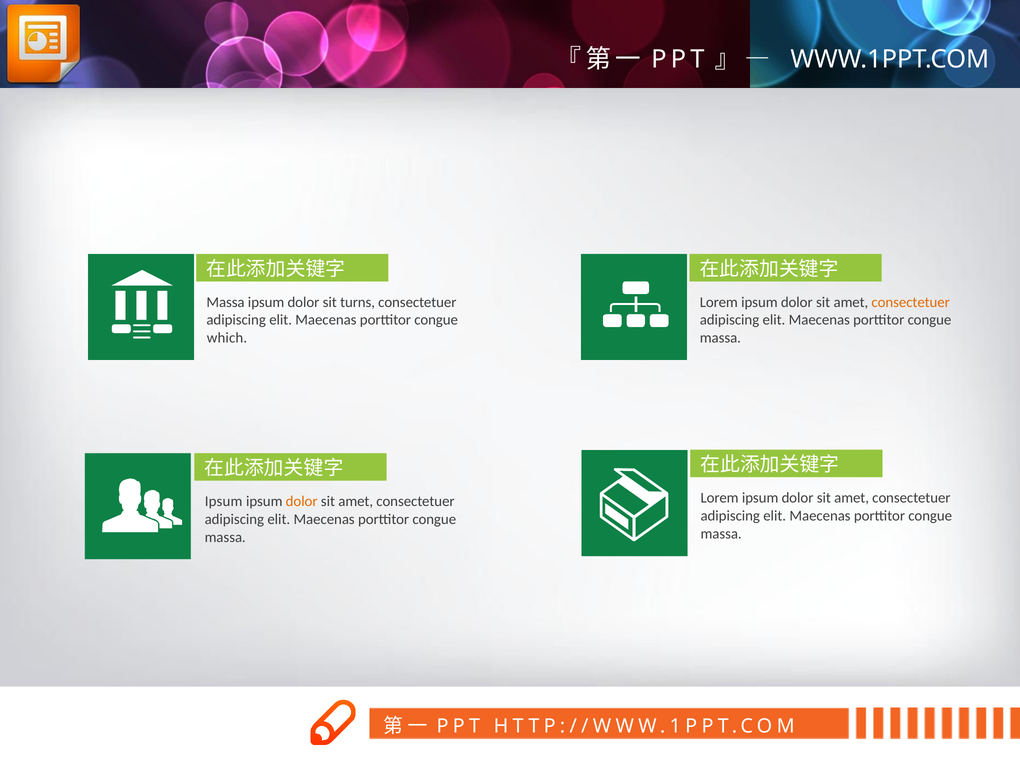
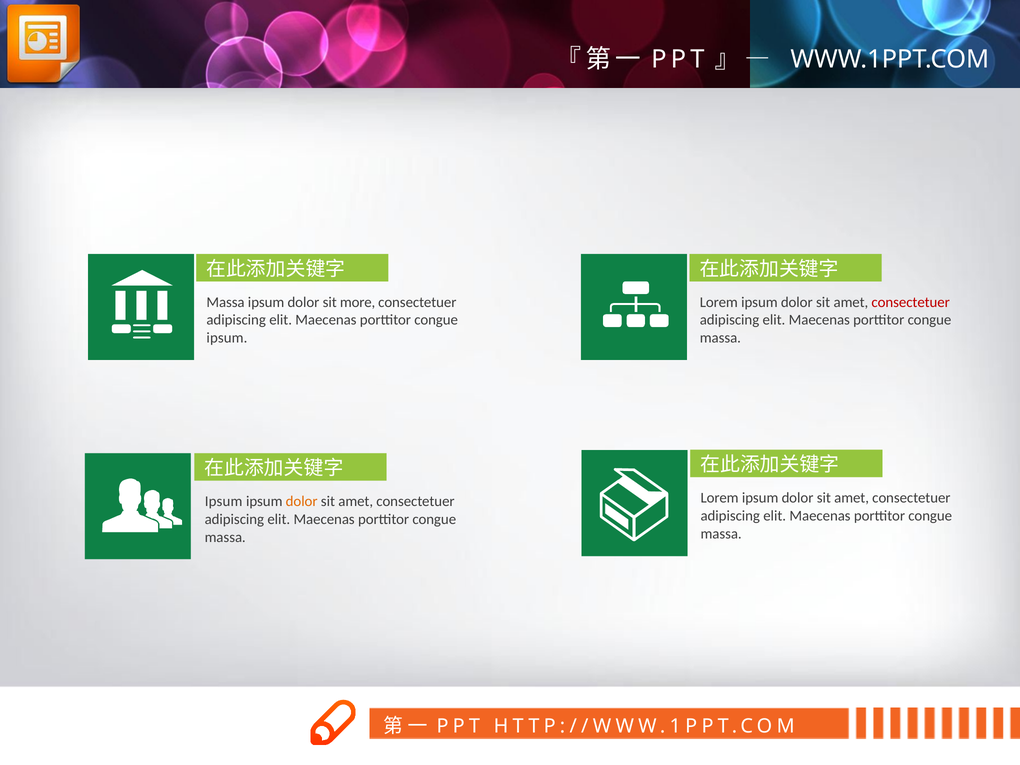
turns: turns -> more
consectetuer at (911, 302) colour: orange -> red
which at (227, 338): which -> ipsum
